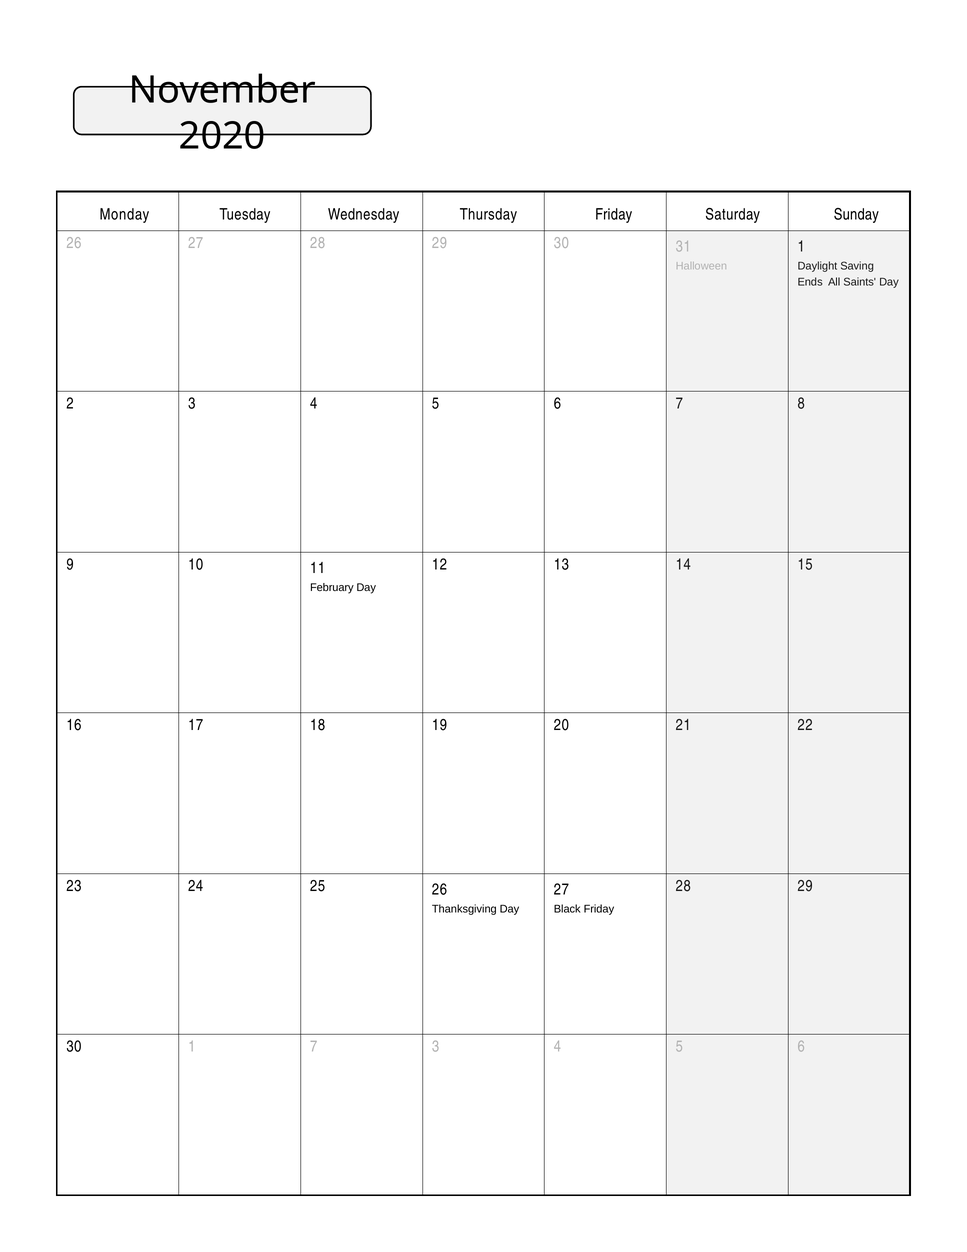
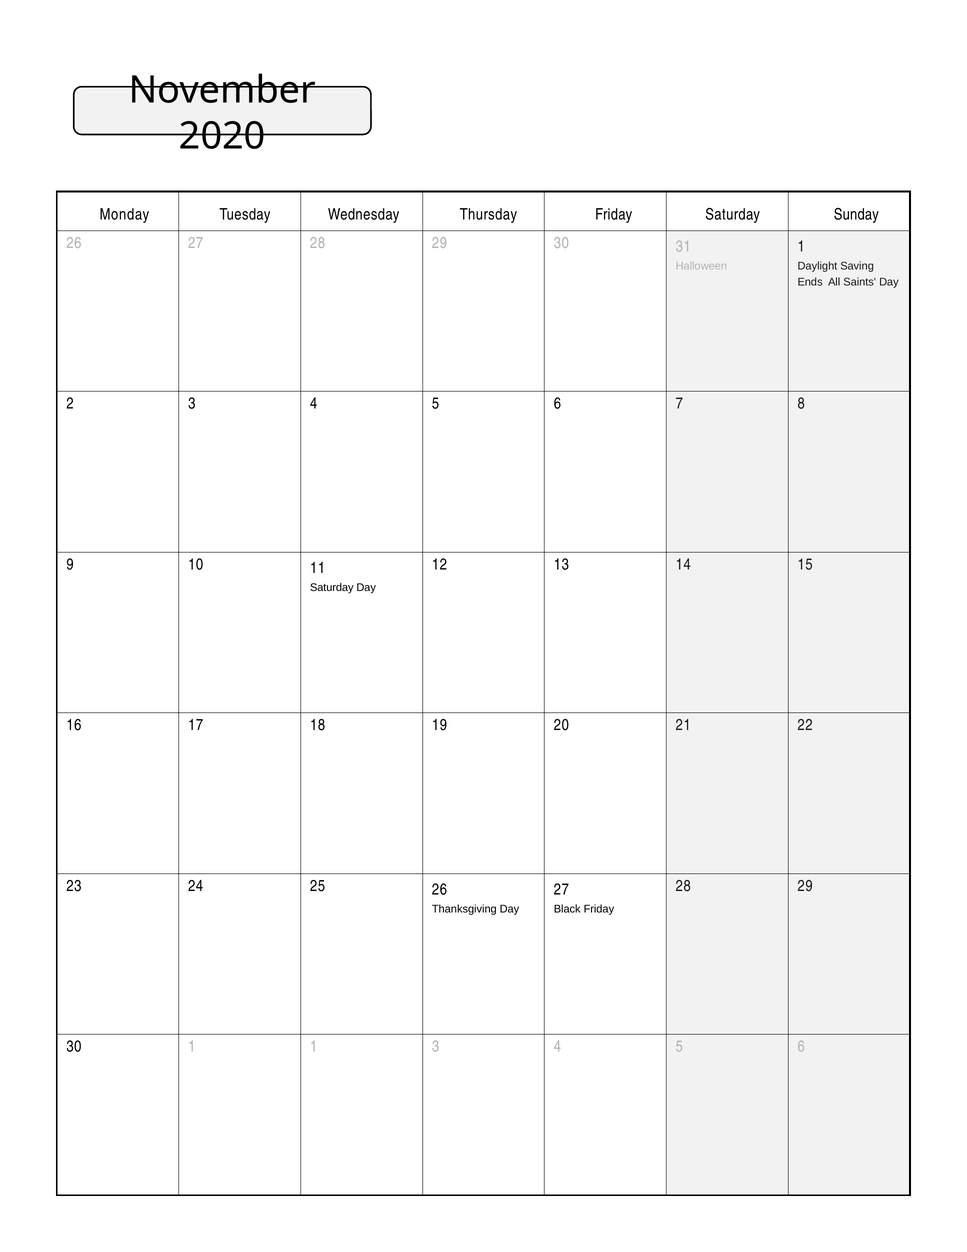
February at (332, 587): February -> Saturday
1 7: 7 -> 1
